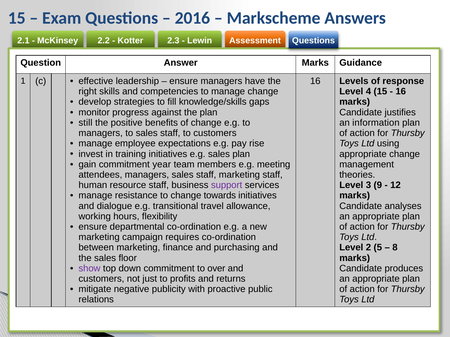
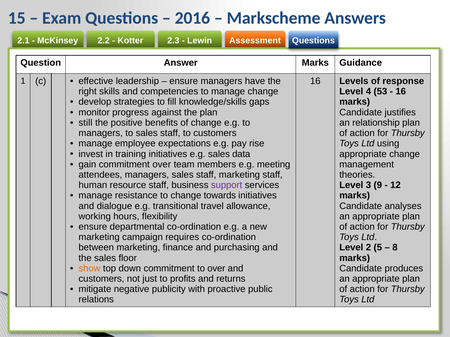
4 15: 15 -> 53
information: information -> relationship
sales plan: plan -> data
commitment year: year -> over
show colour: purple -> orange
